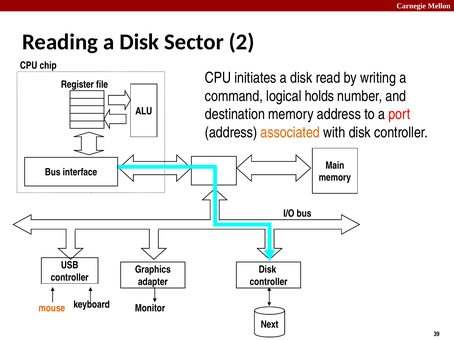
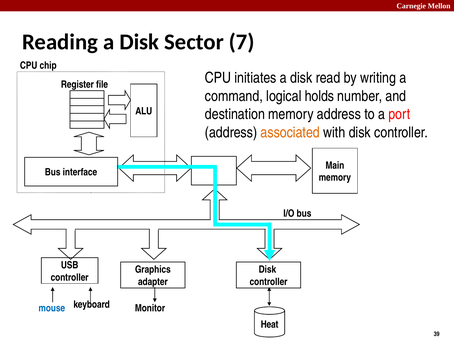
2: 2 -> 7
mouse colour: orange -> blue
Next: Next -> Heat
